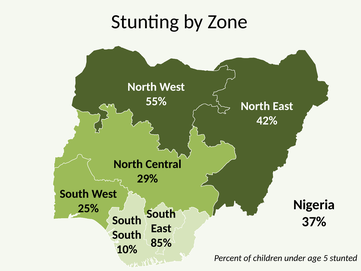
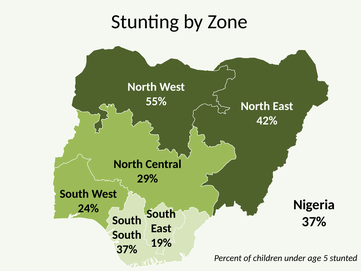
25%: 25% -> 24%
85%: 85% -> 19%
10% at (127, 249): 10% -> 37%
